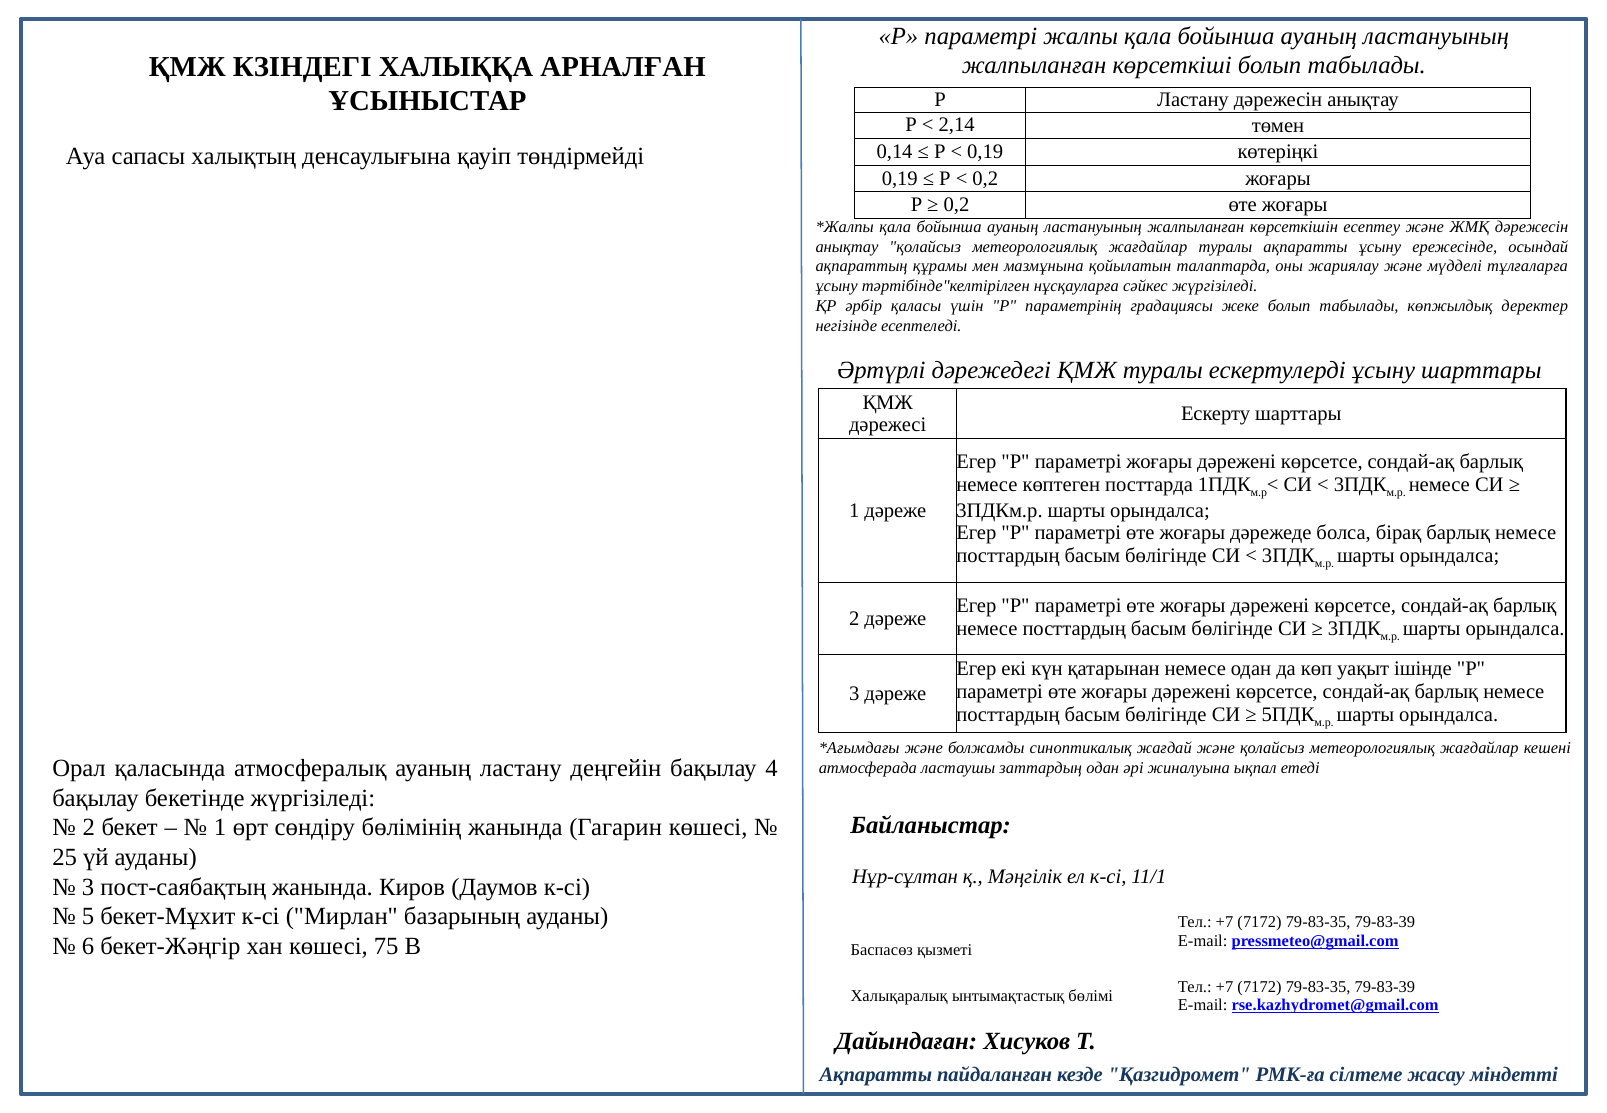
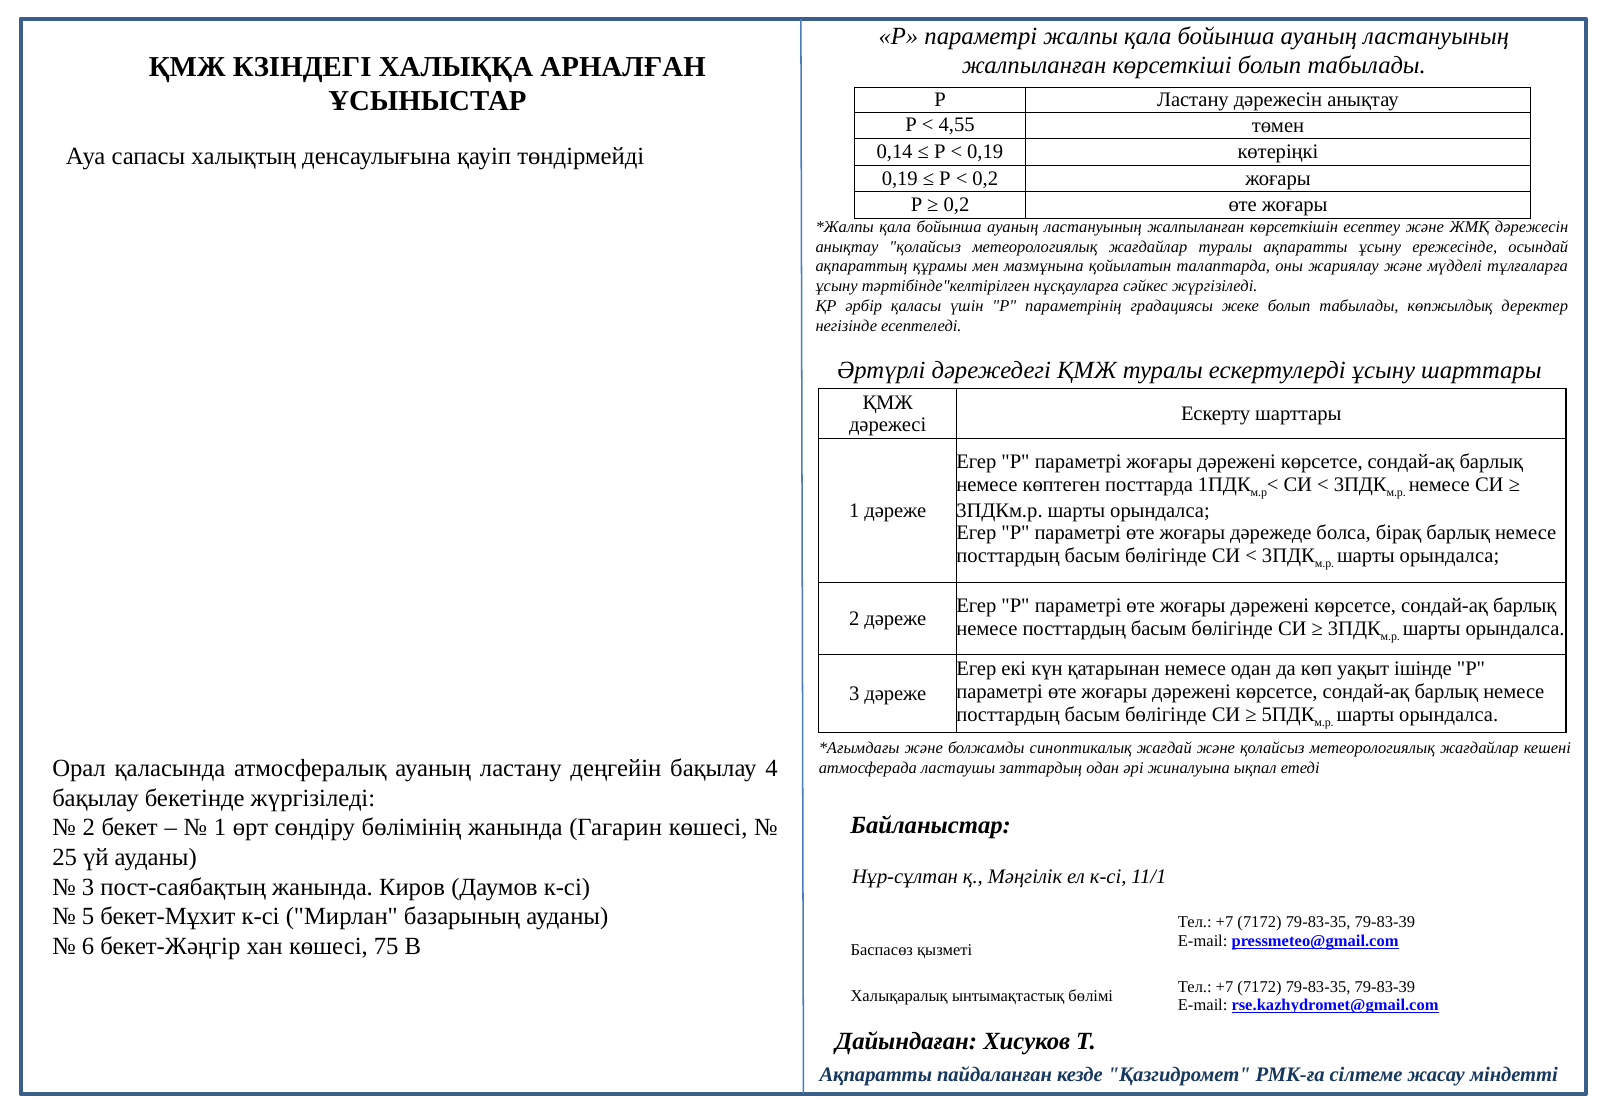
2,14: 2,14 -> 4,55
